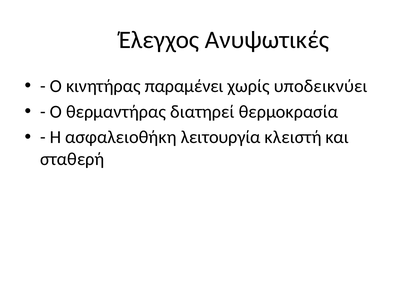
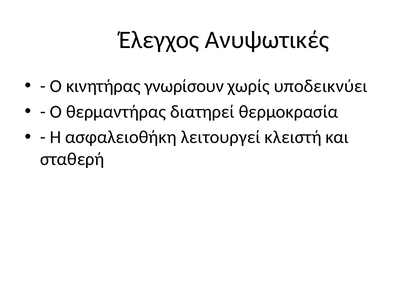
παραμένει: παραμένει -> γνωρίσουν
λειτουργία: λειτουργία -> λειτουργεί
